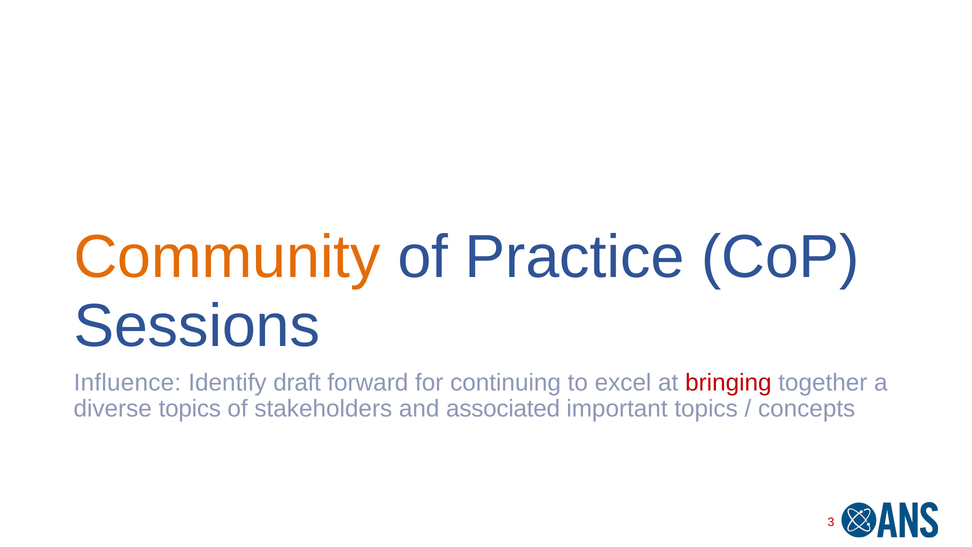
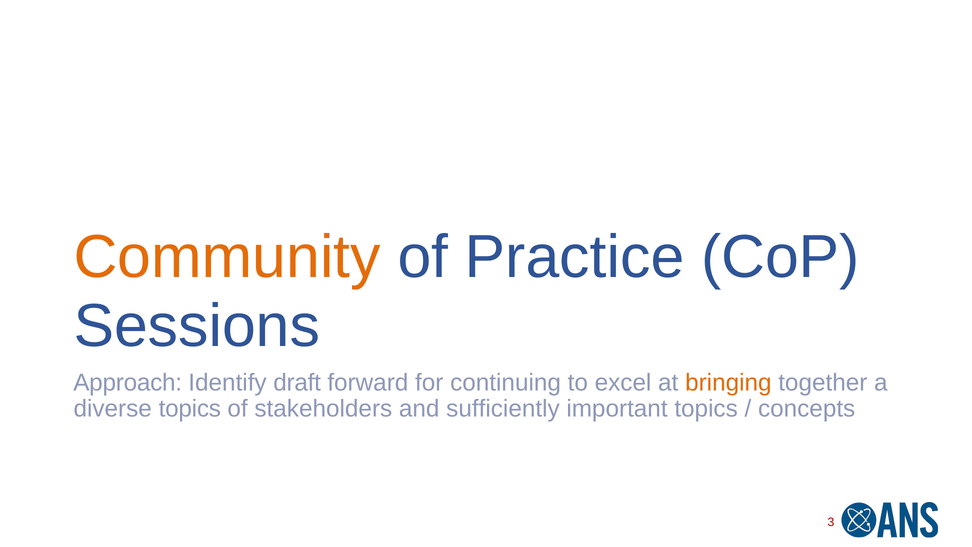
Influence: Influence -> Approach
bringing colour: red -> orange
associated: associated -> sufficiently
